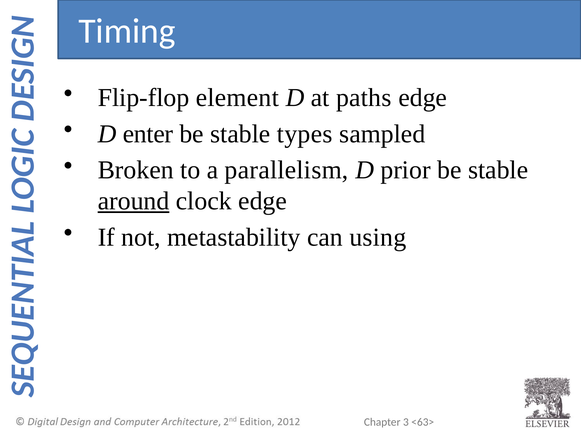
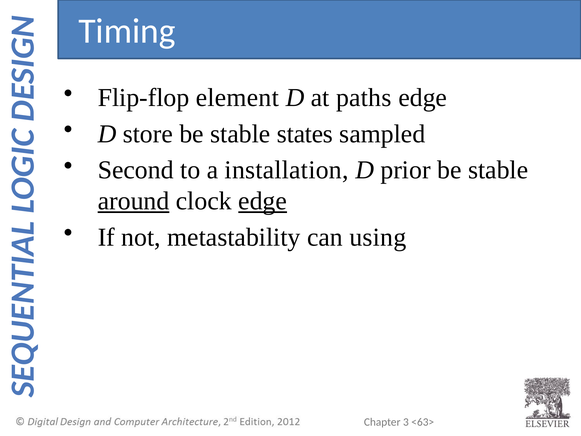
enter: enter -> store
types: types -> states
Broken: Broken -> Second
parallelism: parallelism -> installation
edge at (263, 201) underline: none -> present
